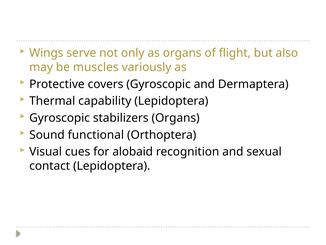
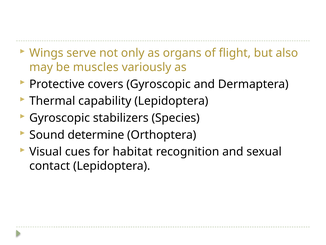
stabilizers Organs: Organs -> Species
functional: functional -> determine
alobaid: alobaid -> habitat
